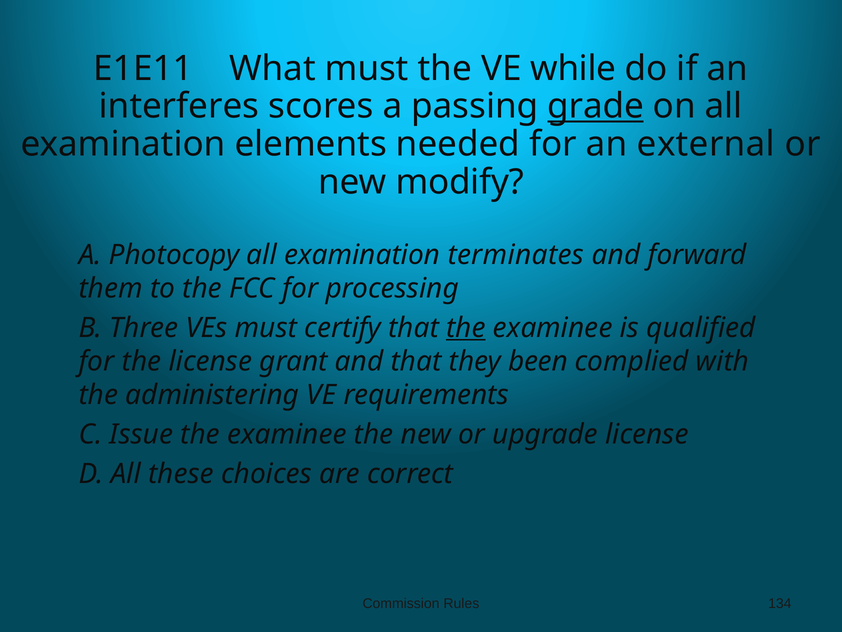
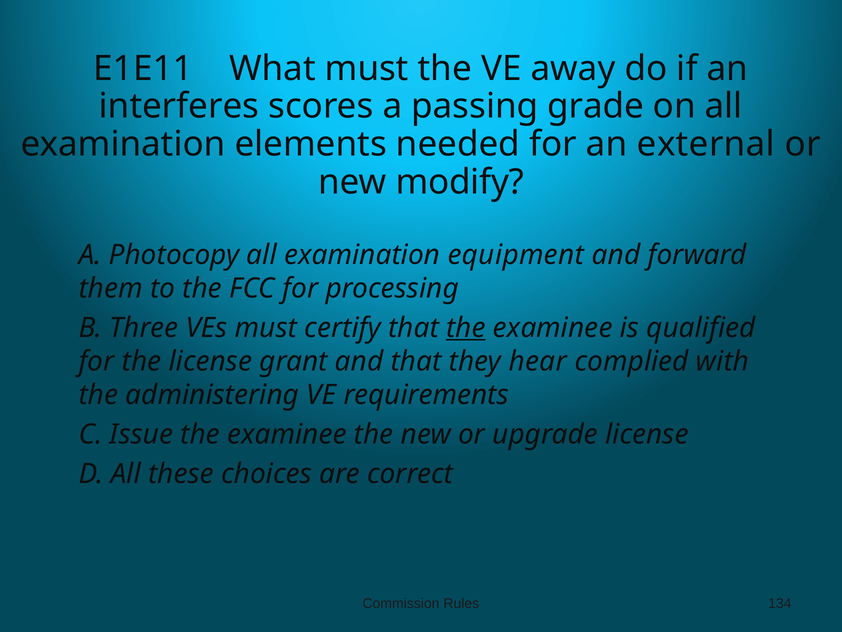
while: while -> away
grade underline: present -> none
terminates: terminates -> equipment
been: been -> hear
